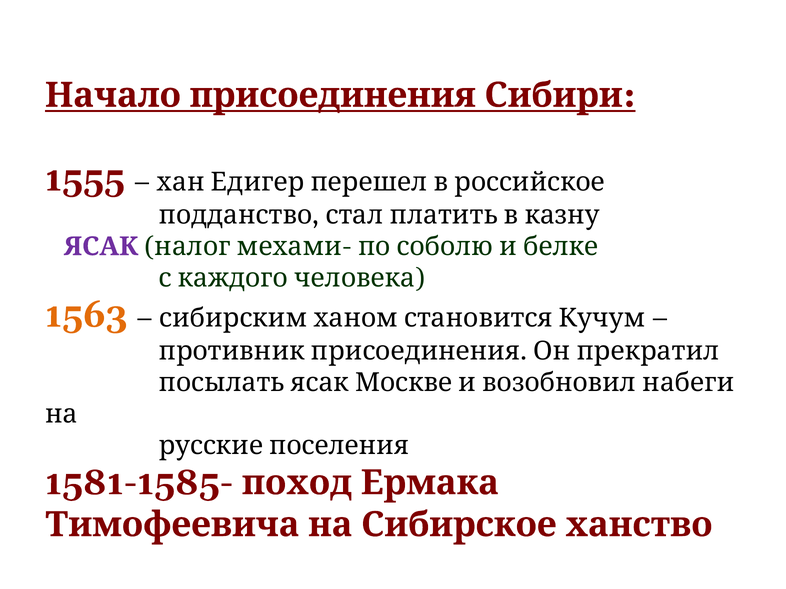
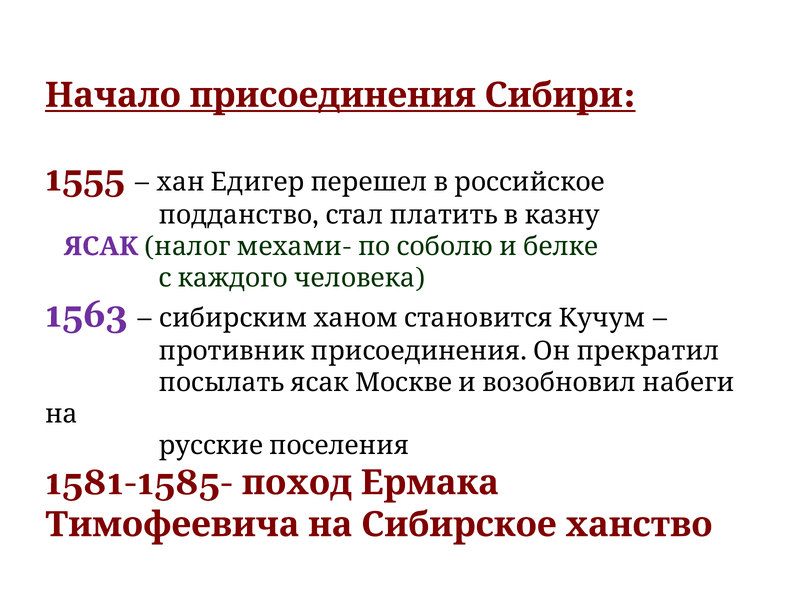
1563 colour: orange -> purple
